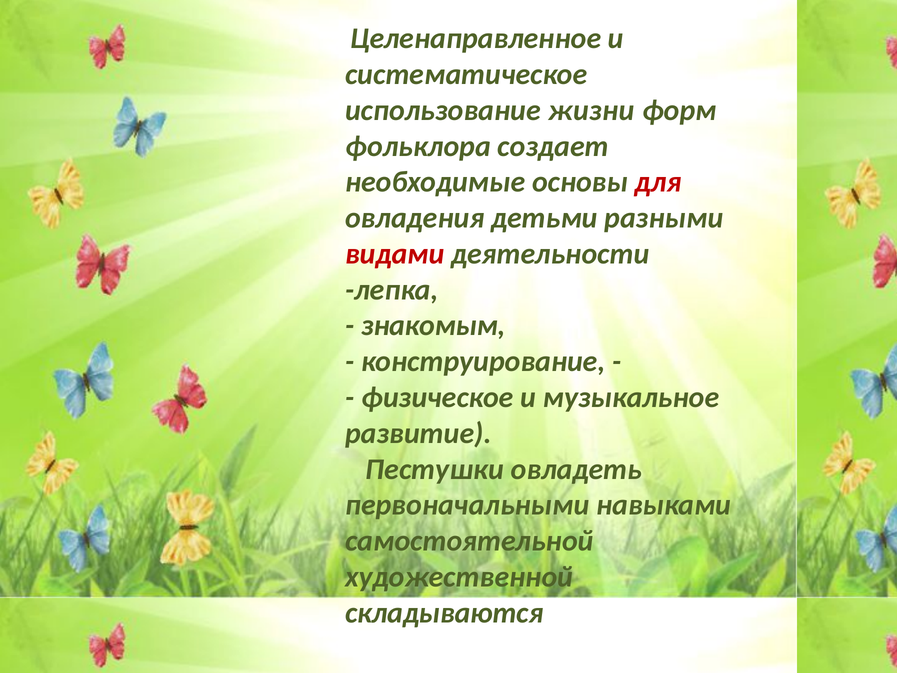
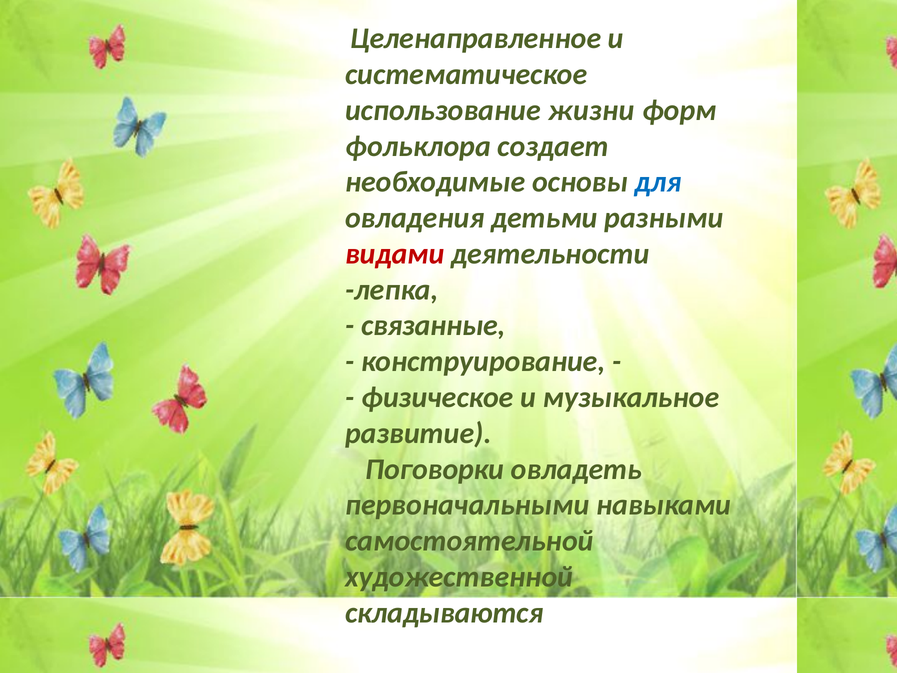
для colour: red -> blue
знакомым: знакомым -> связанные
Пестушки: Пестушки -> Поговорки
